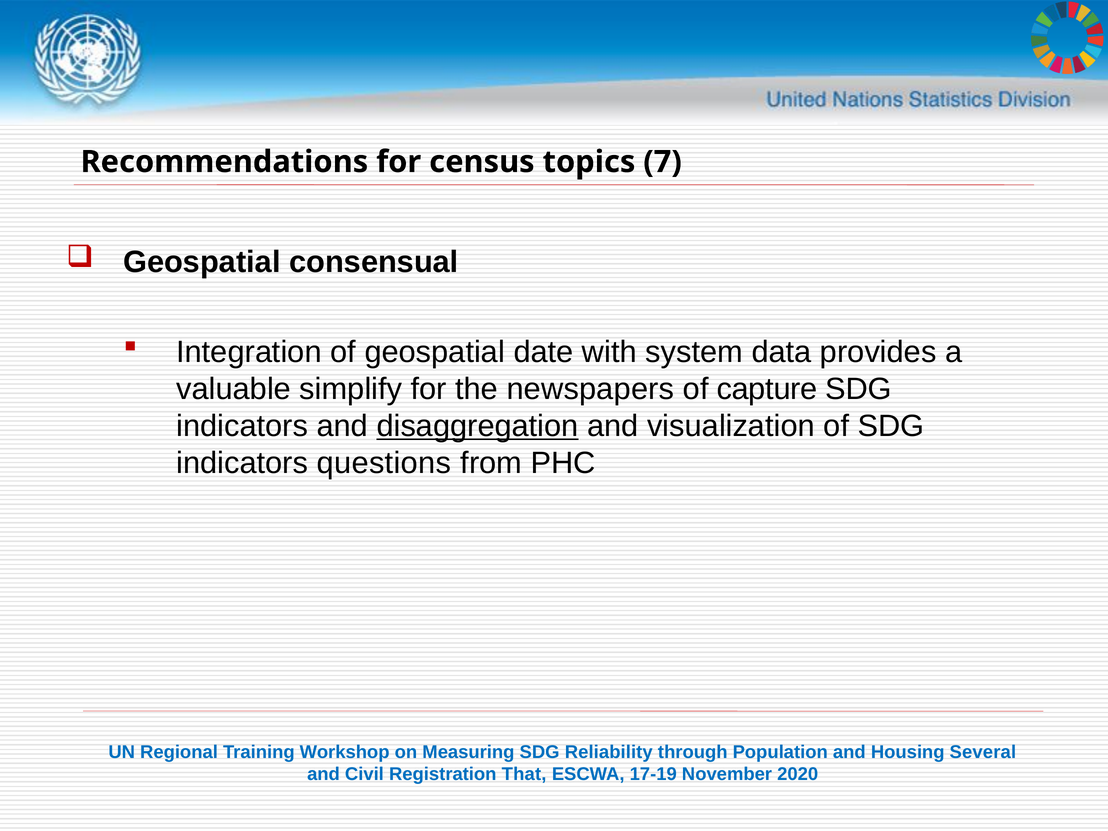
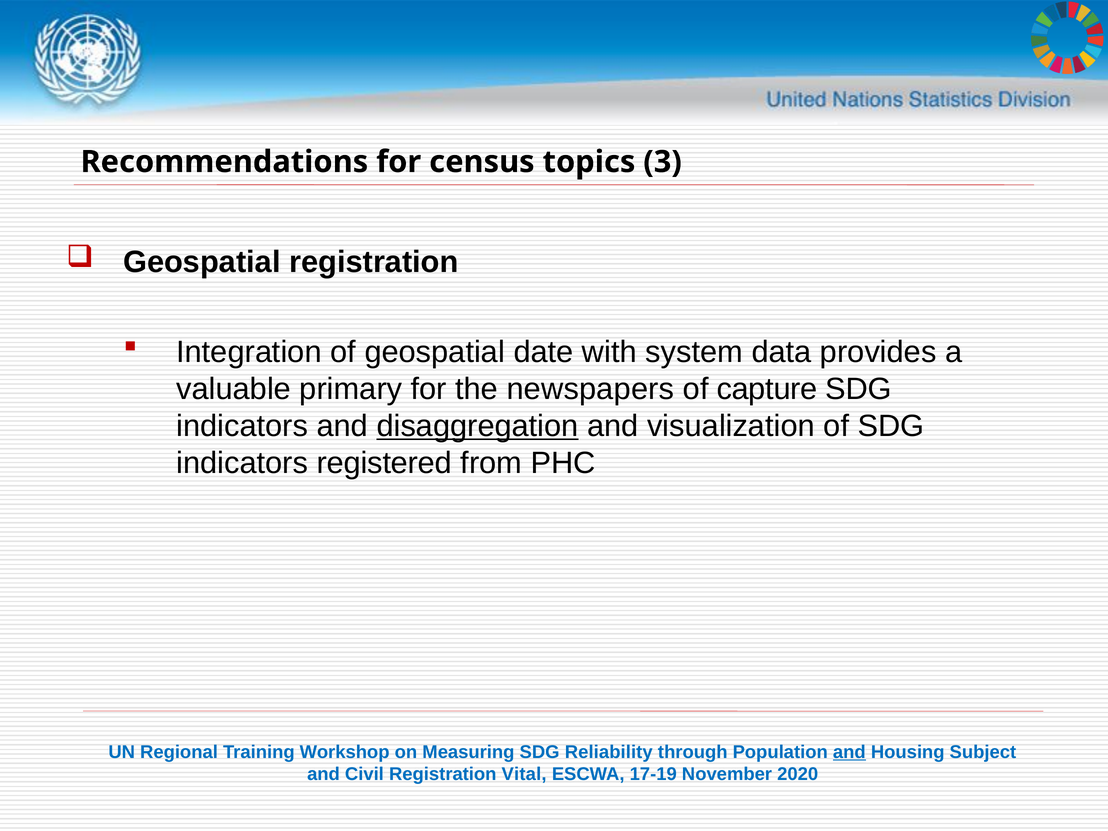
7: 7 -> 3
Geospatial consensual: consensual -> registration
simplify: simplify -> primary
questions: questions -> registered
and at (849, 752) underline: none -> present
Several: Several -> Subject
That: That -> Vital
